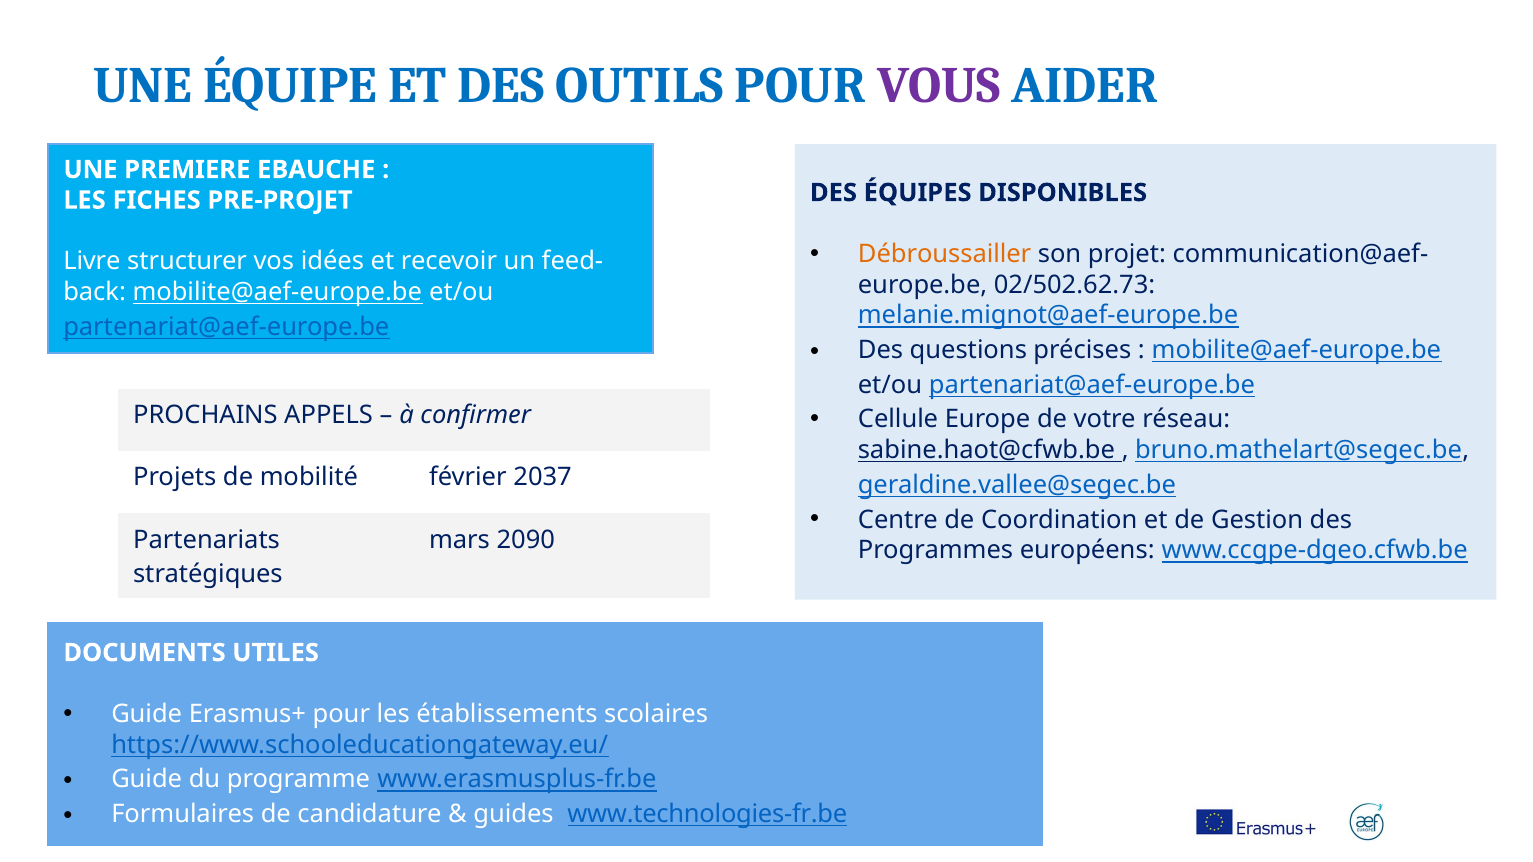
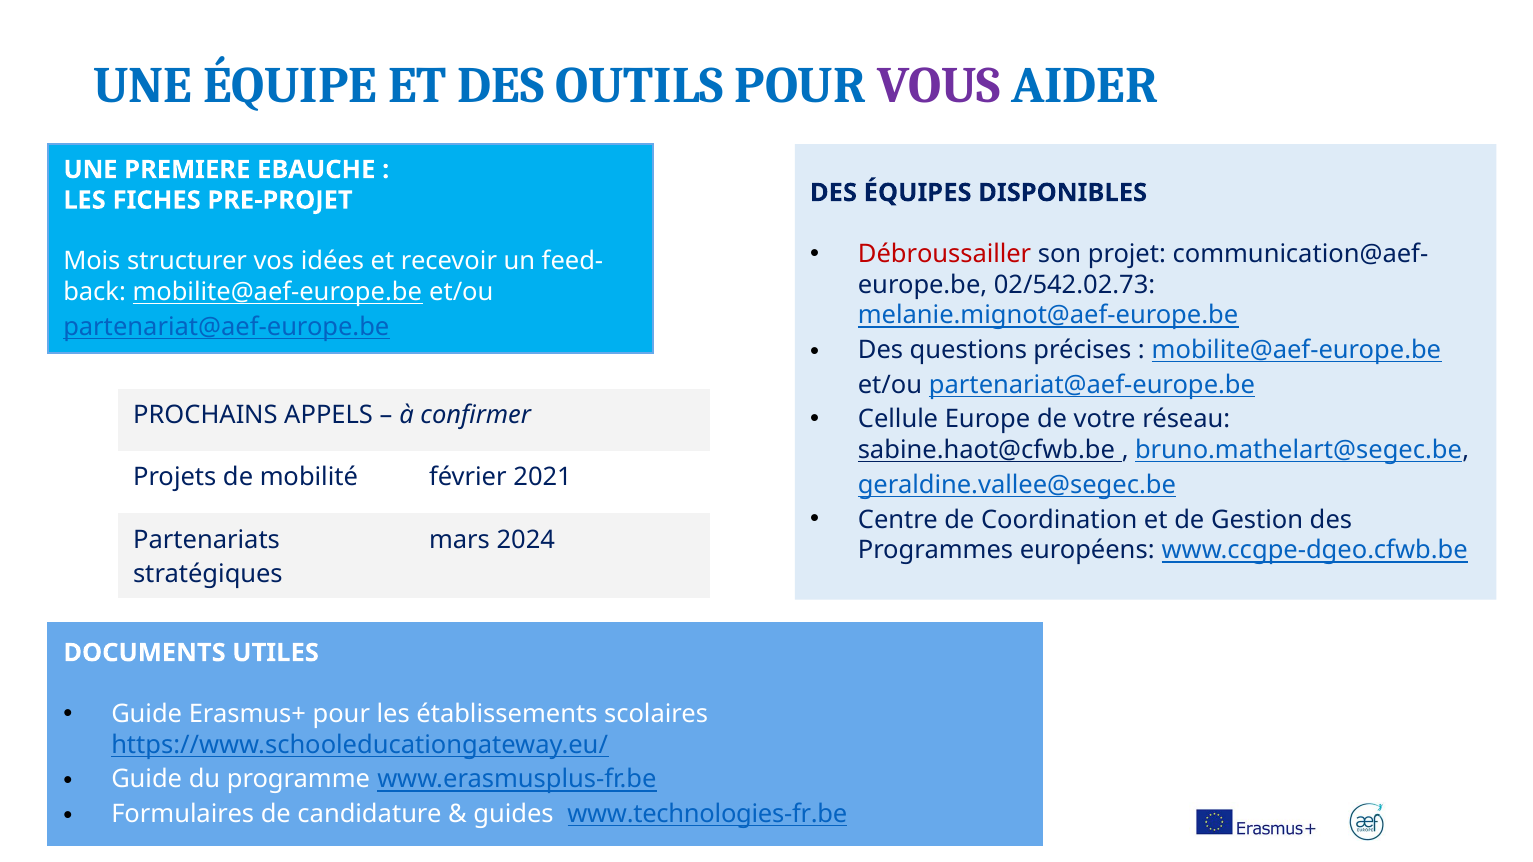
Débroussailler colour: orange -> red
Livre: Livre -> Mois
02/502.62.73: 02/502.62.73 -> 02/542.02.73
2037: 2037 -> 2021
2090: 2090 -> 2024
